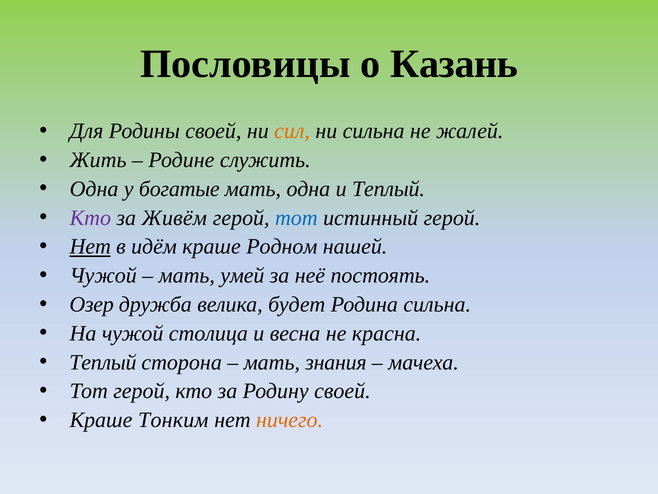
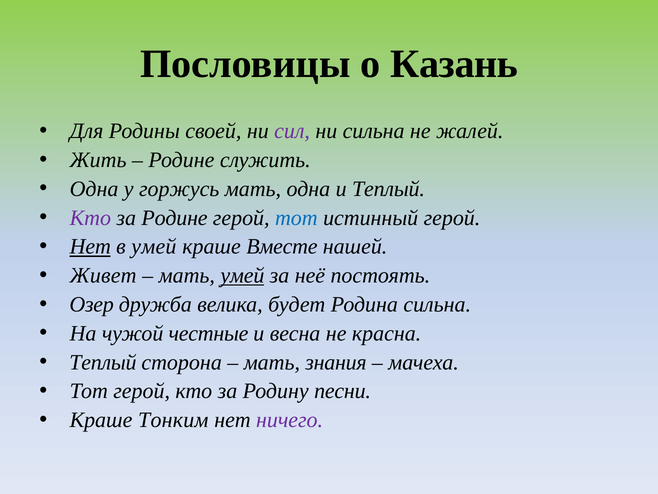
сил colour: orange -> purple
богатые: богатые -> горжусь
за Живём: Живём -> Родине
в идём: идём -> умей
Родном: Родном -> Вместе
Чужой at (103, 275): Чужой -> Живет
умей at (242, 275) underline: none -> present
столица: столица -> честные
Родину своей: своей -> песни
ничего colour: orange -> purple
